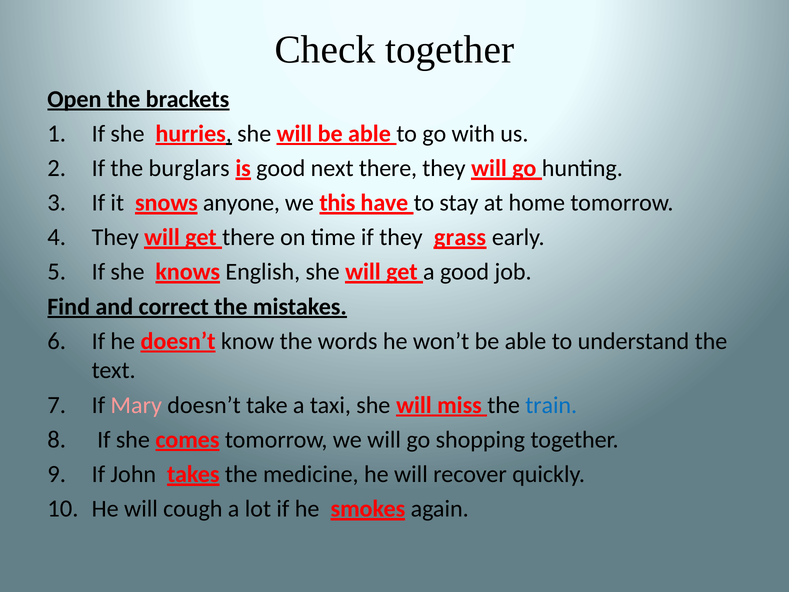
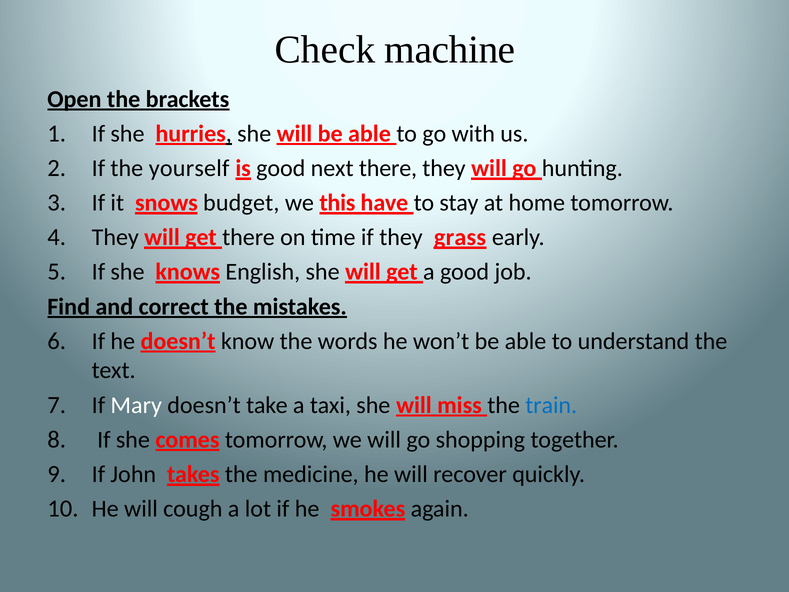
Check together: together -> machine
burglars: burglars -> yourself
anyone: anyone -> budget
Mary colour: pink -> white
